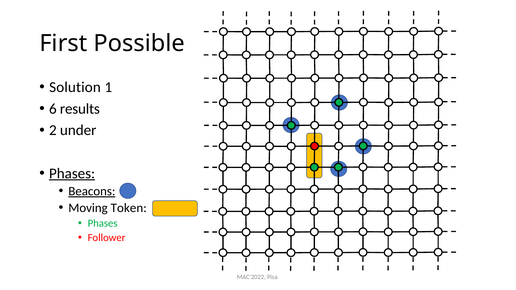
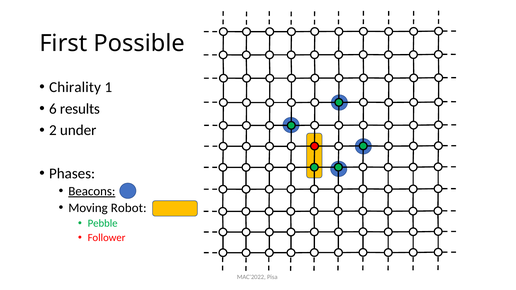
Solution: Solution -> Chirality
Phases at (72, 174) underline: present -> none
Token: Token -> Robot
Phases at (103, 223): Phases -> Pebble
